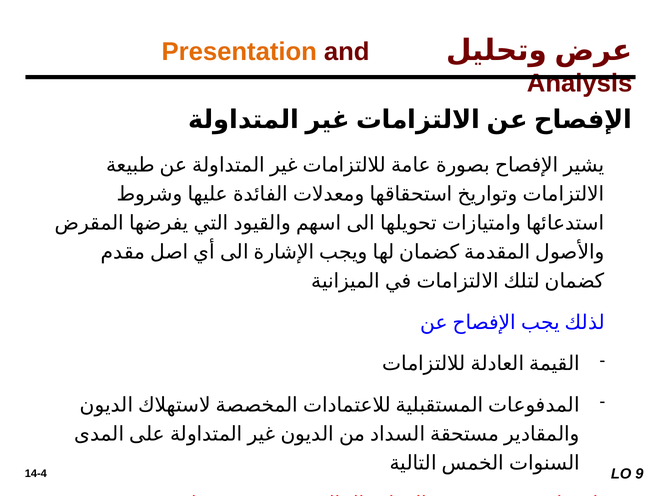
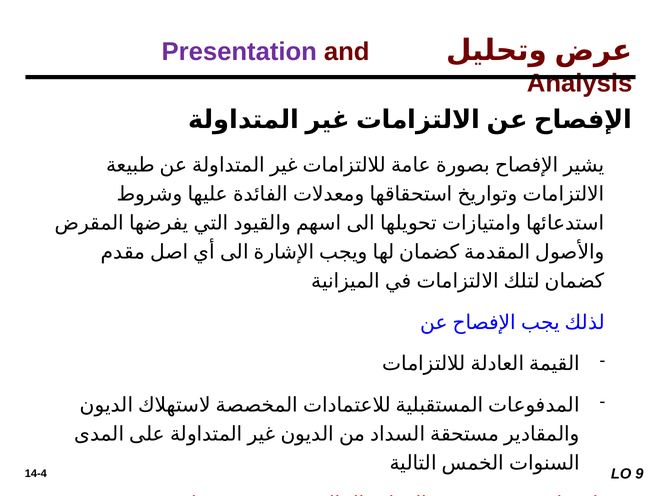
Presentation colour: orange -> purple
